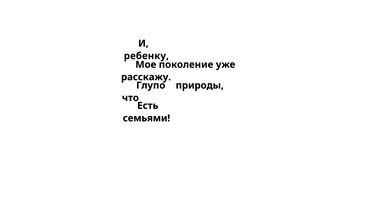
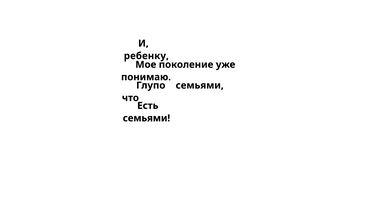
расскажу: расскажу -> понимаю
Глупо природы: природы -> семьями
